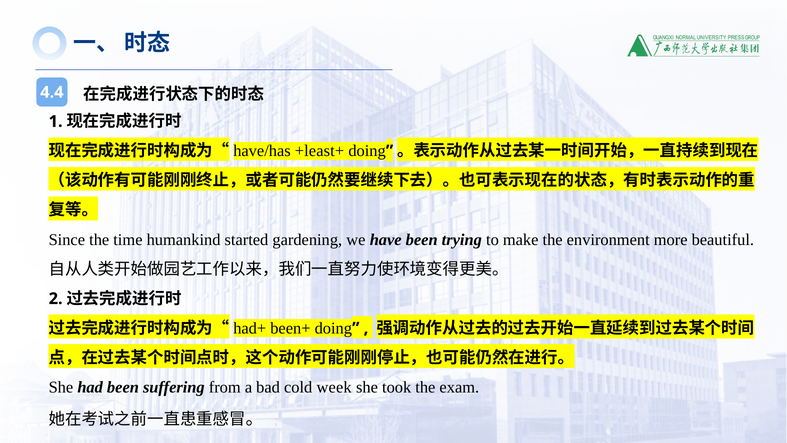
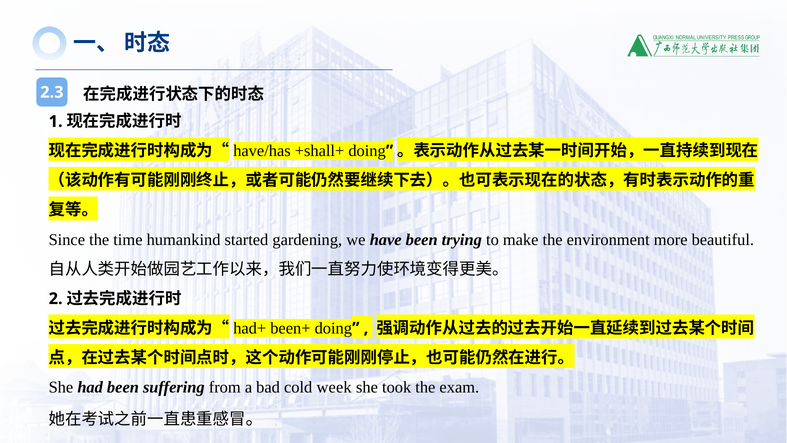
4.4: 4.4 -> 2.3
+least+: +least+ -> +shall+
